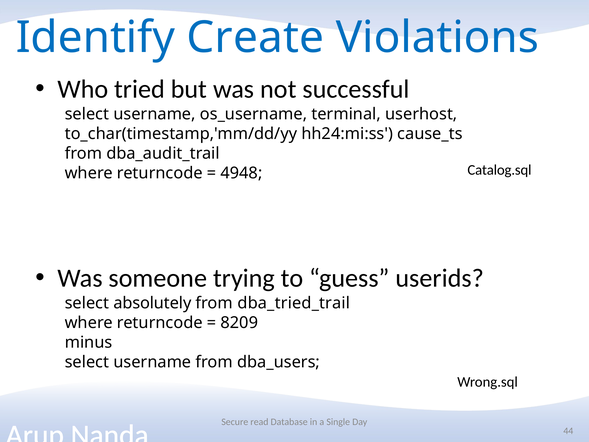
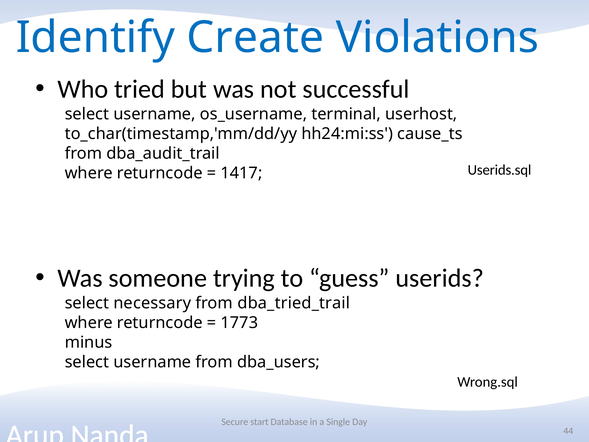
Catalog.sql: Catalog.sql -> Userids.sql
4948: 4948 -> 1417
absolutely: absolutely -> necessary
8209: 8209 -> 1773
read: read -> start
